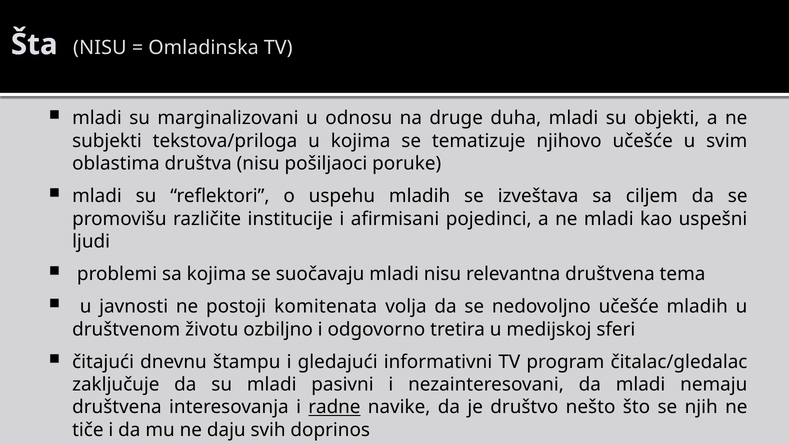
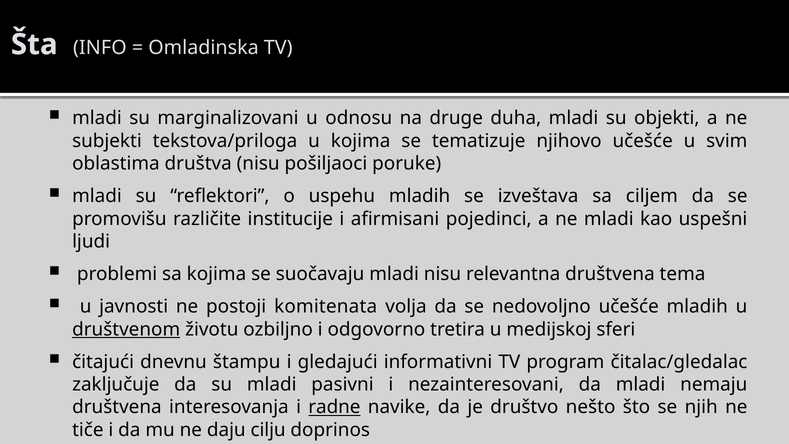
Šta NISU: NISU -> INFO
društvenom underline: none -> present
svih: svih -> cilju
